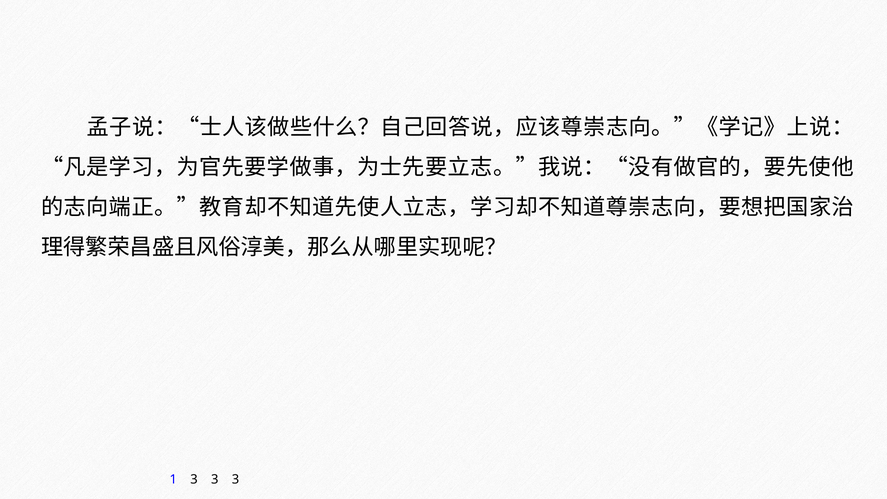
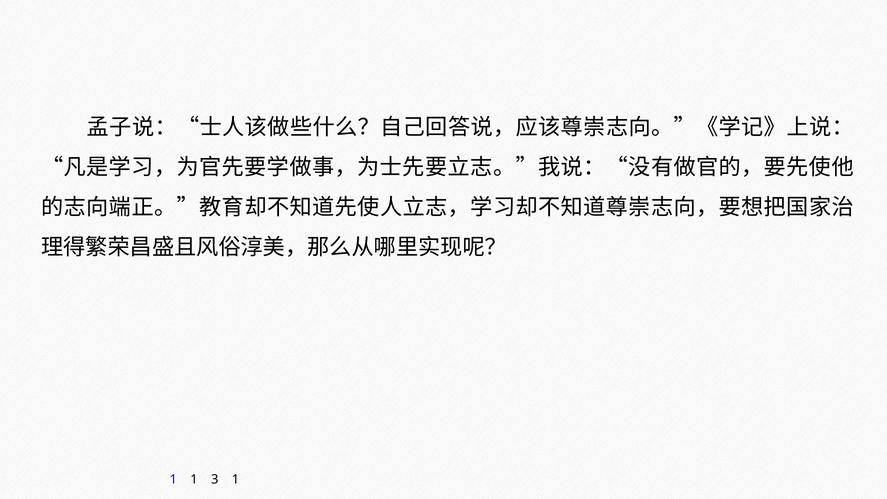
1 3: 3 -> 1
3 at (236, 480): 3 -> 1
